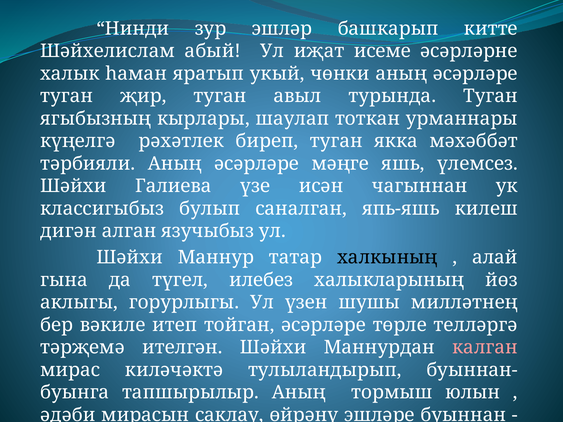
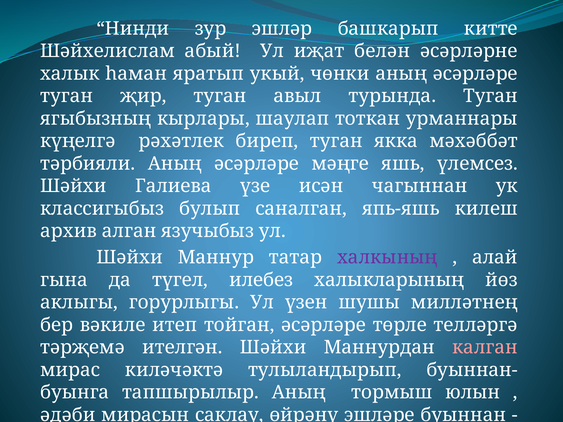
исеме: исеме -> белән
дигән: дигән -> архив
халкының colour: black -> purple
